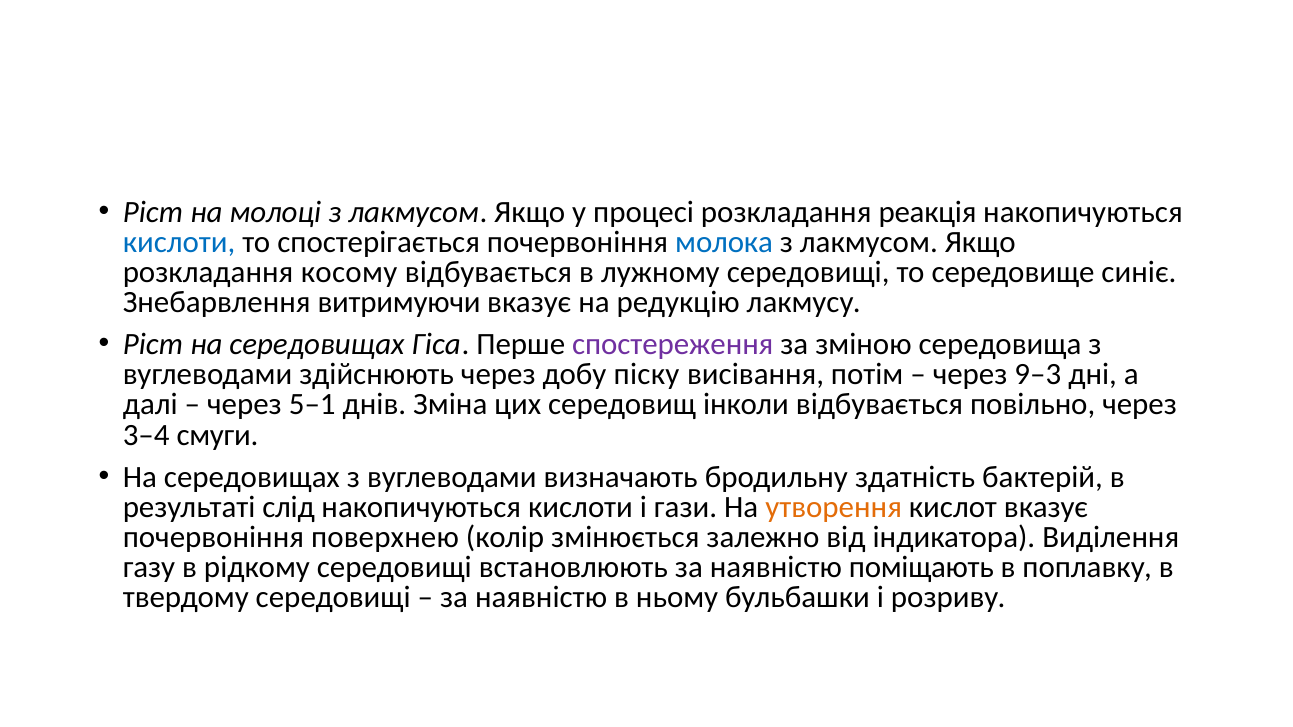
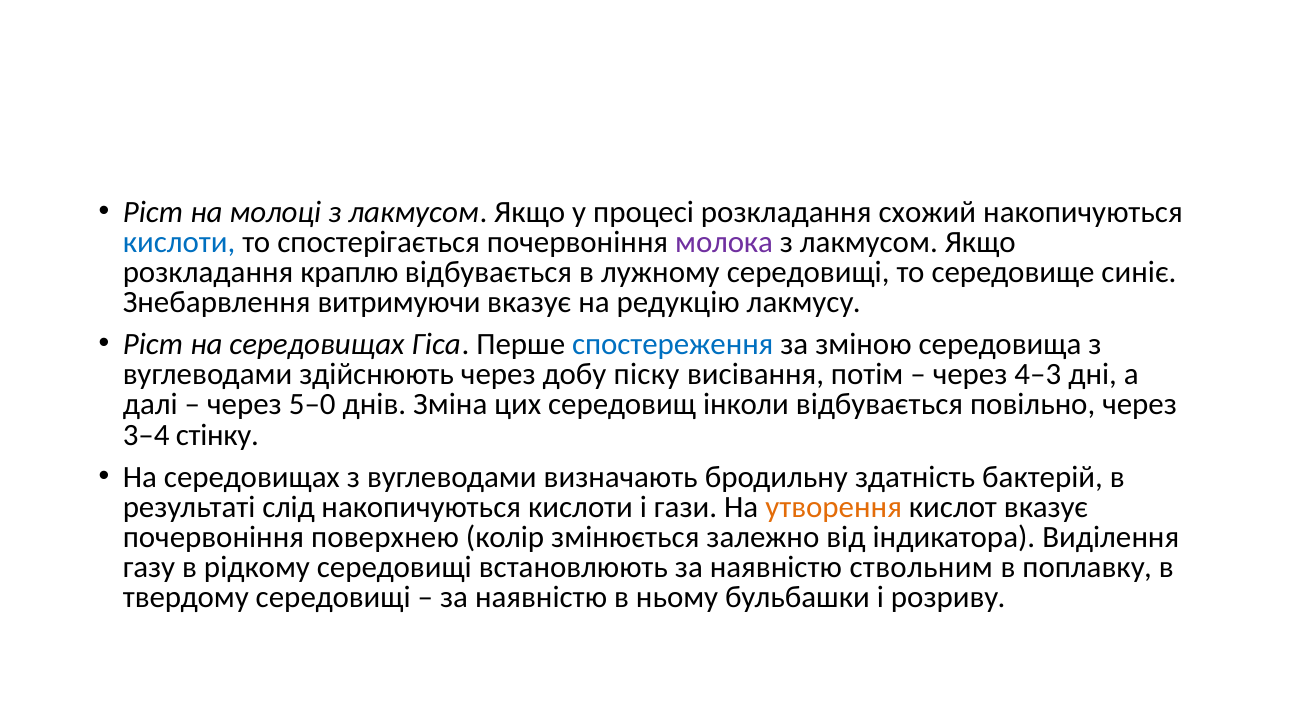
реакція: реакція -> схожий
молока colour: blue -> purple
косому: косому -> краплю
спостереження colour: purple -> blue
9–3: 9–3 -> 4–3
5–1: 5–1 -> 5–0
смуги: смуги -> стінку
поміщають: поміщають -> ствольним
